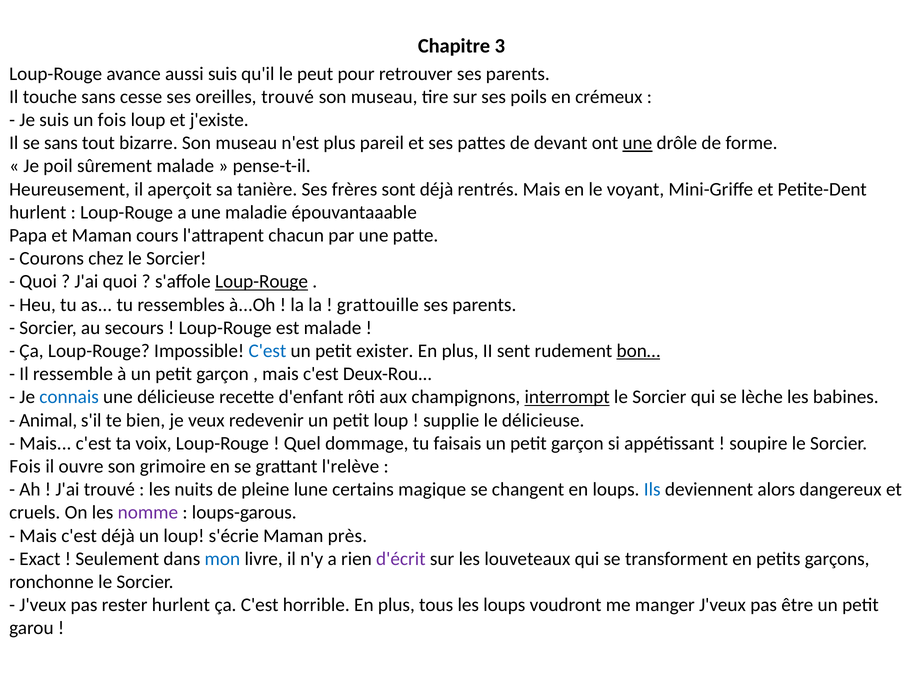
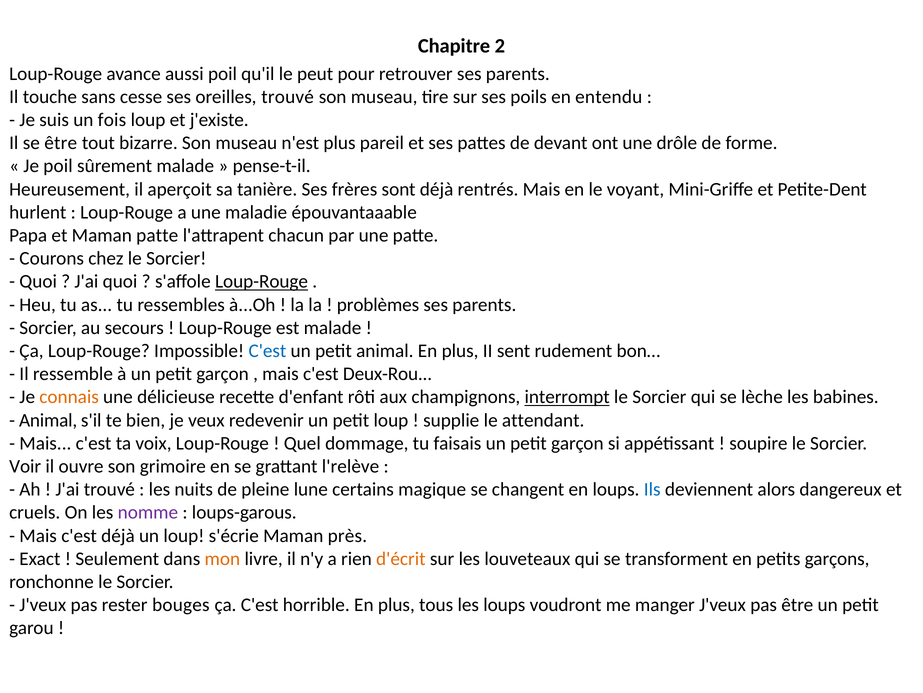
3: 3 -> 2
aussi suis: suis -> poil
crémeux: crémeux -> entendu
se sans: sans -> être
une at (637, 143) underline: present -> none
Maman cours: cours -> patte
grattouille: grattouille -> problèmes
petit exister: exister -> animal
bon… underline: present -> none
connais colour: blue -> orange
le délicieuse: délicieuse -> attendant
Fois at (25, 466): Fois -> Voir
mon colour: blue -> orange
d'écrit colour: purple -> orange
rester hurlent: hurlent -> bouges
